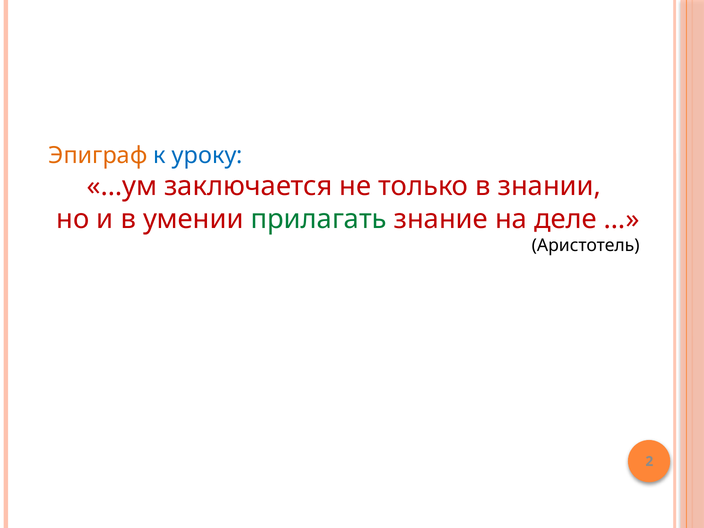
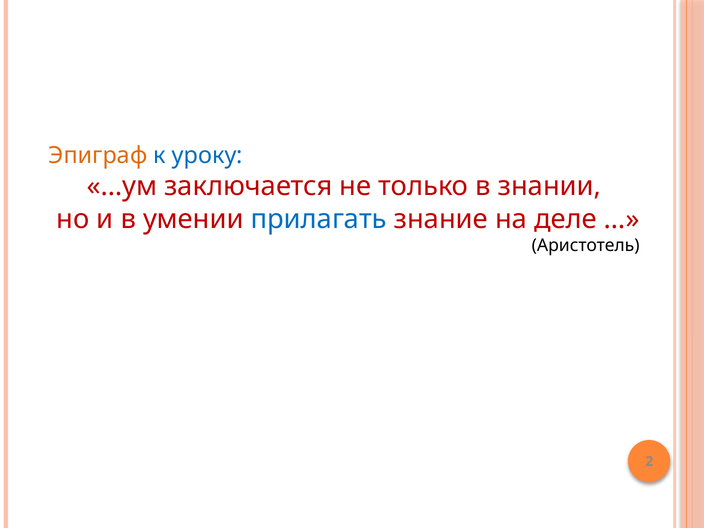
прилагать colour: green -> blue
